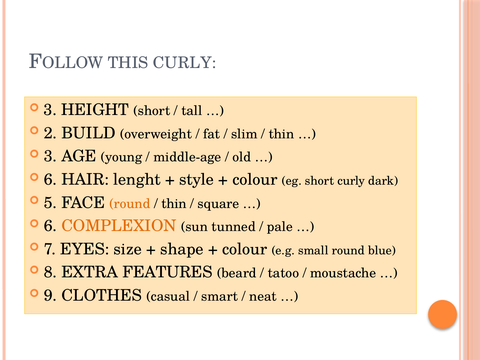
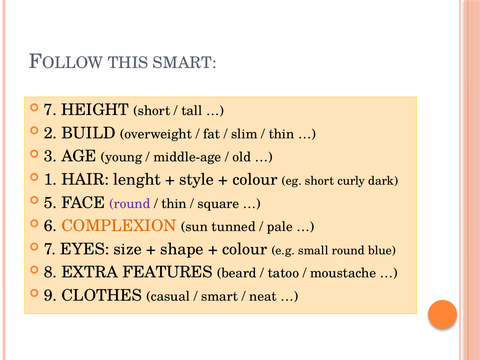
THIS CURLY: CURLY -> SMART
3 at (50, 110): 3 -> 7
6 at (50, 180): 6 -> 1
round at (130, 204) colour: orange -> purple
